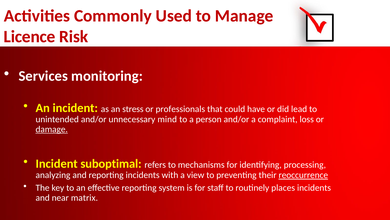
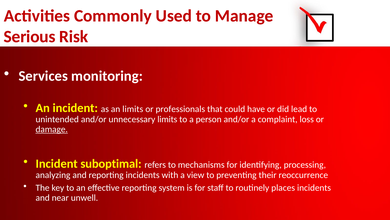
Licence: Licence -> Serious
an stress: stress -> limits
unnecessary mind: mind -> limits
reoccurrence underline: present -> none
matrix: matrix -> unwell
